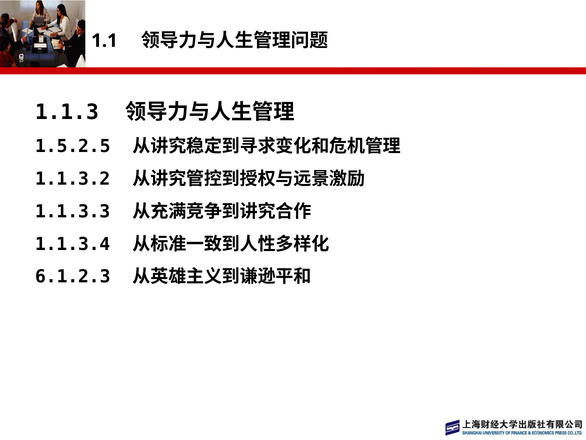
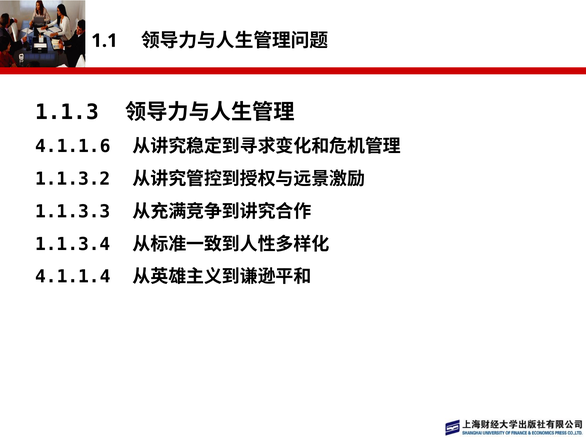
1.5.2.5: 1.5.2.5 -> 4.1.1.6
6.1.2.3: 6.1.2.3 -> 4.1.1.4
